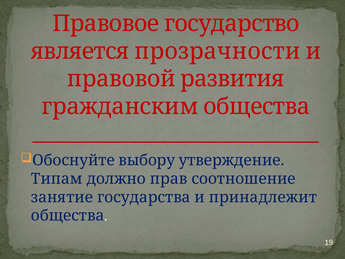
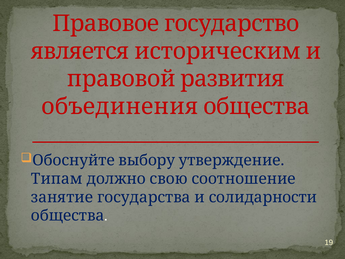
прозрачности: прозрачности -> историческим
гражданским: гражданским -> объединения
прав: прав -> свою
принадлежит: принадлежит -> солидарности
